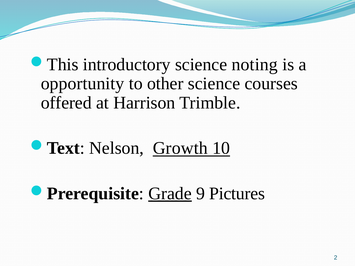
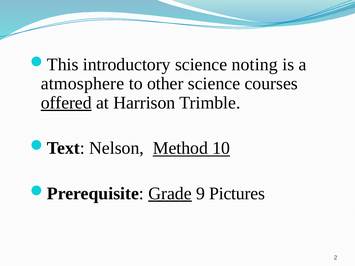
opportunity: opportunity -> atmosphere
offered underline: none -> present
Growth: Growth -> Method
